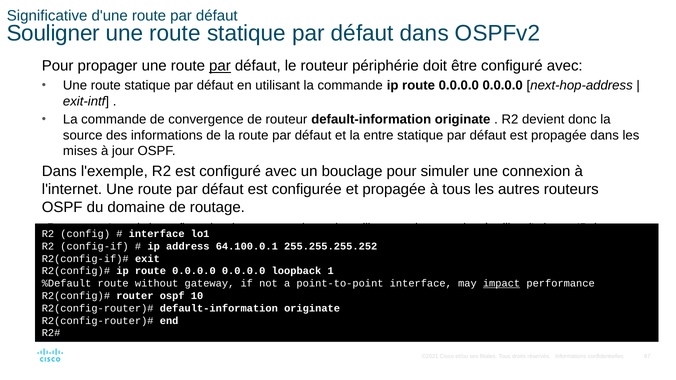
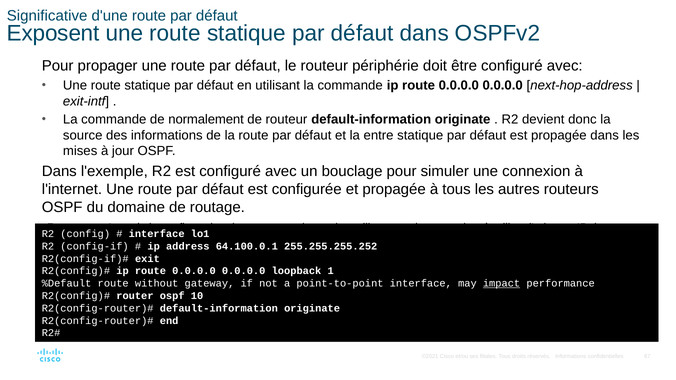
Souligner: Souligner -> Exposent
par at (220, 66) underline: present -> none
convergence: convergence -> normalement
